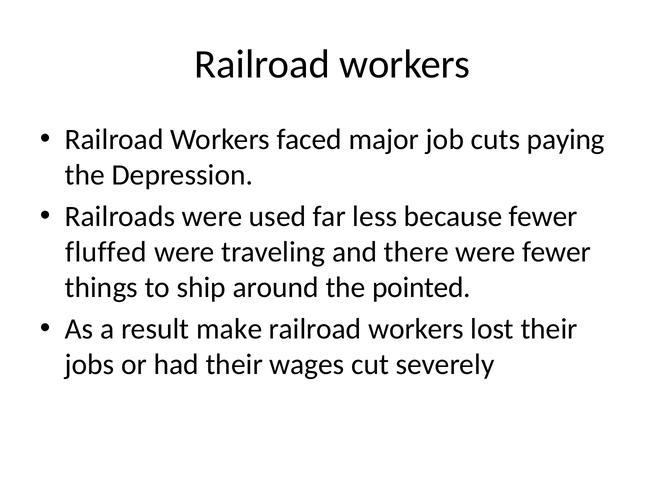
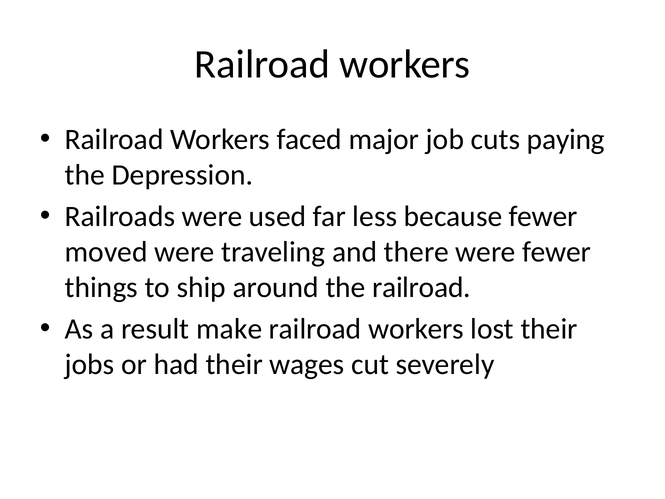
fluffed: fluffed -> moved
the pointed: pointed -> railroad
